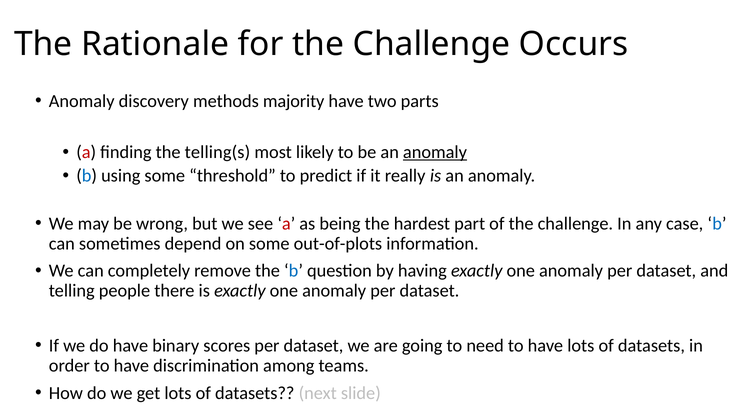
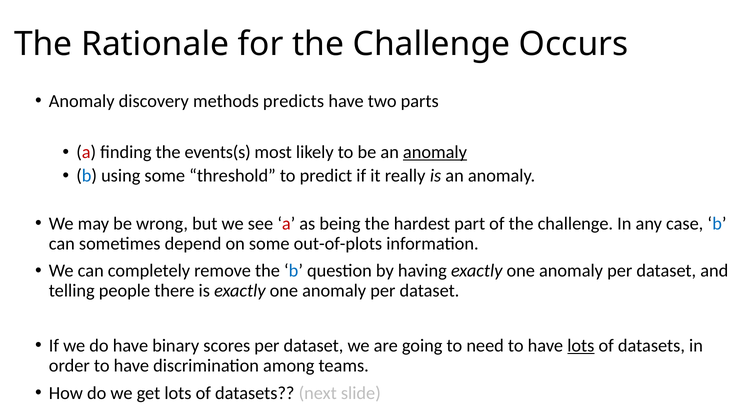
majority: majority -> predicts
telling(s: telling(s -> events(s
lots at (581, 345) underline: none -> present
